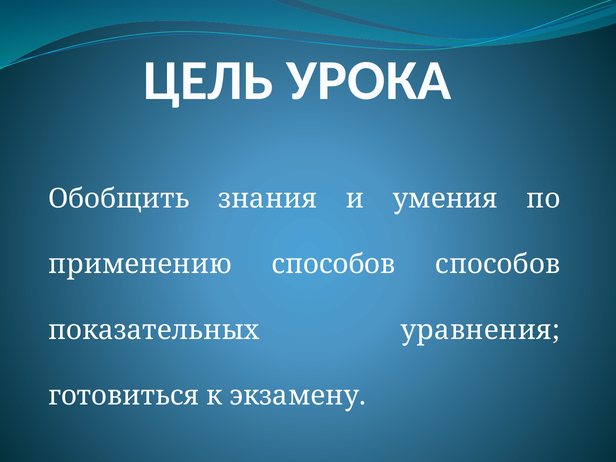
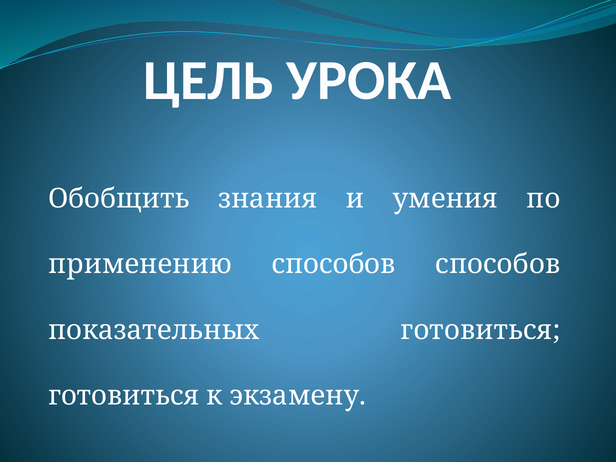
показательных уравнения: уравнения -> готовиться
